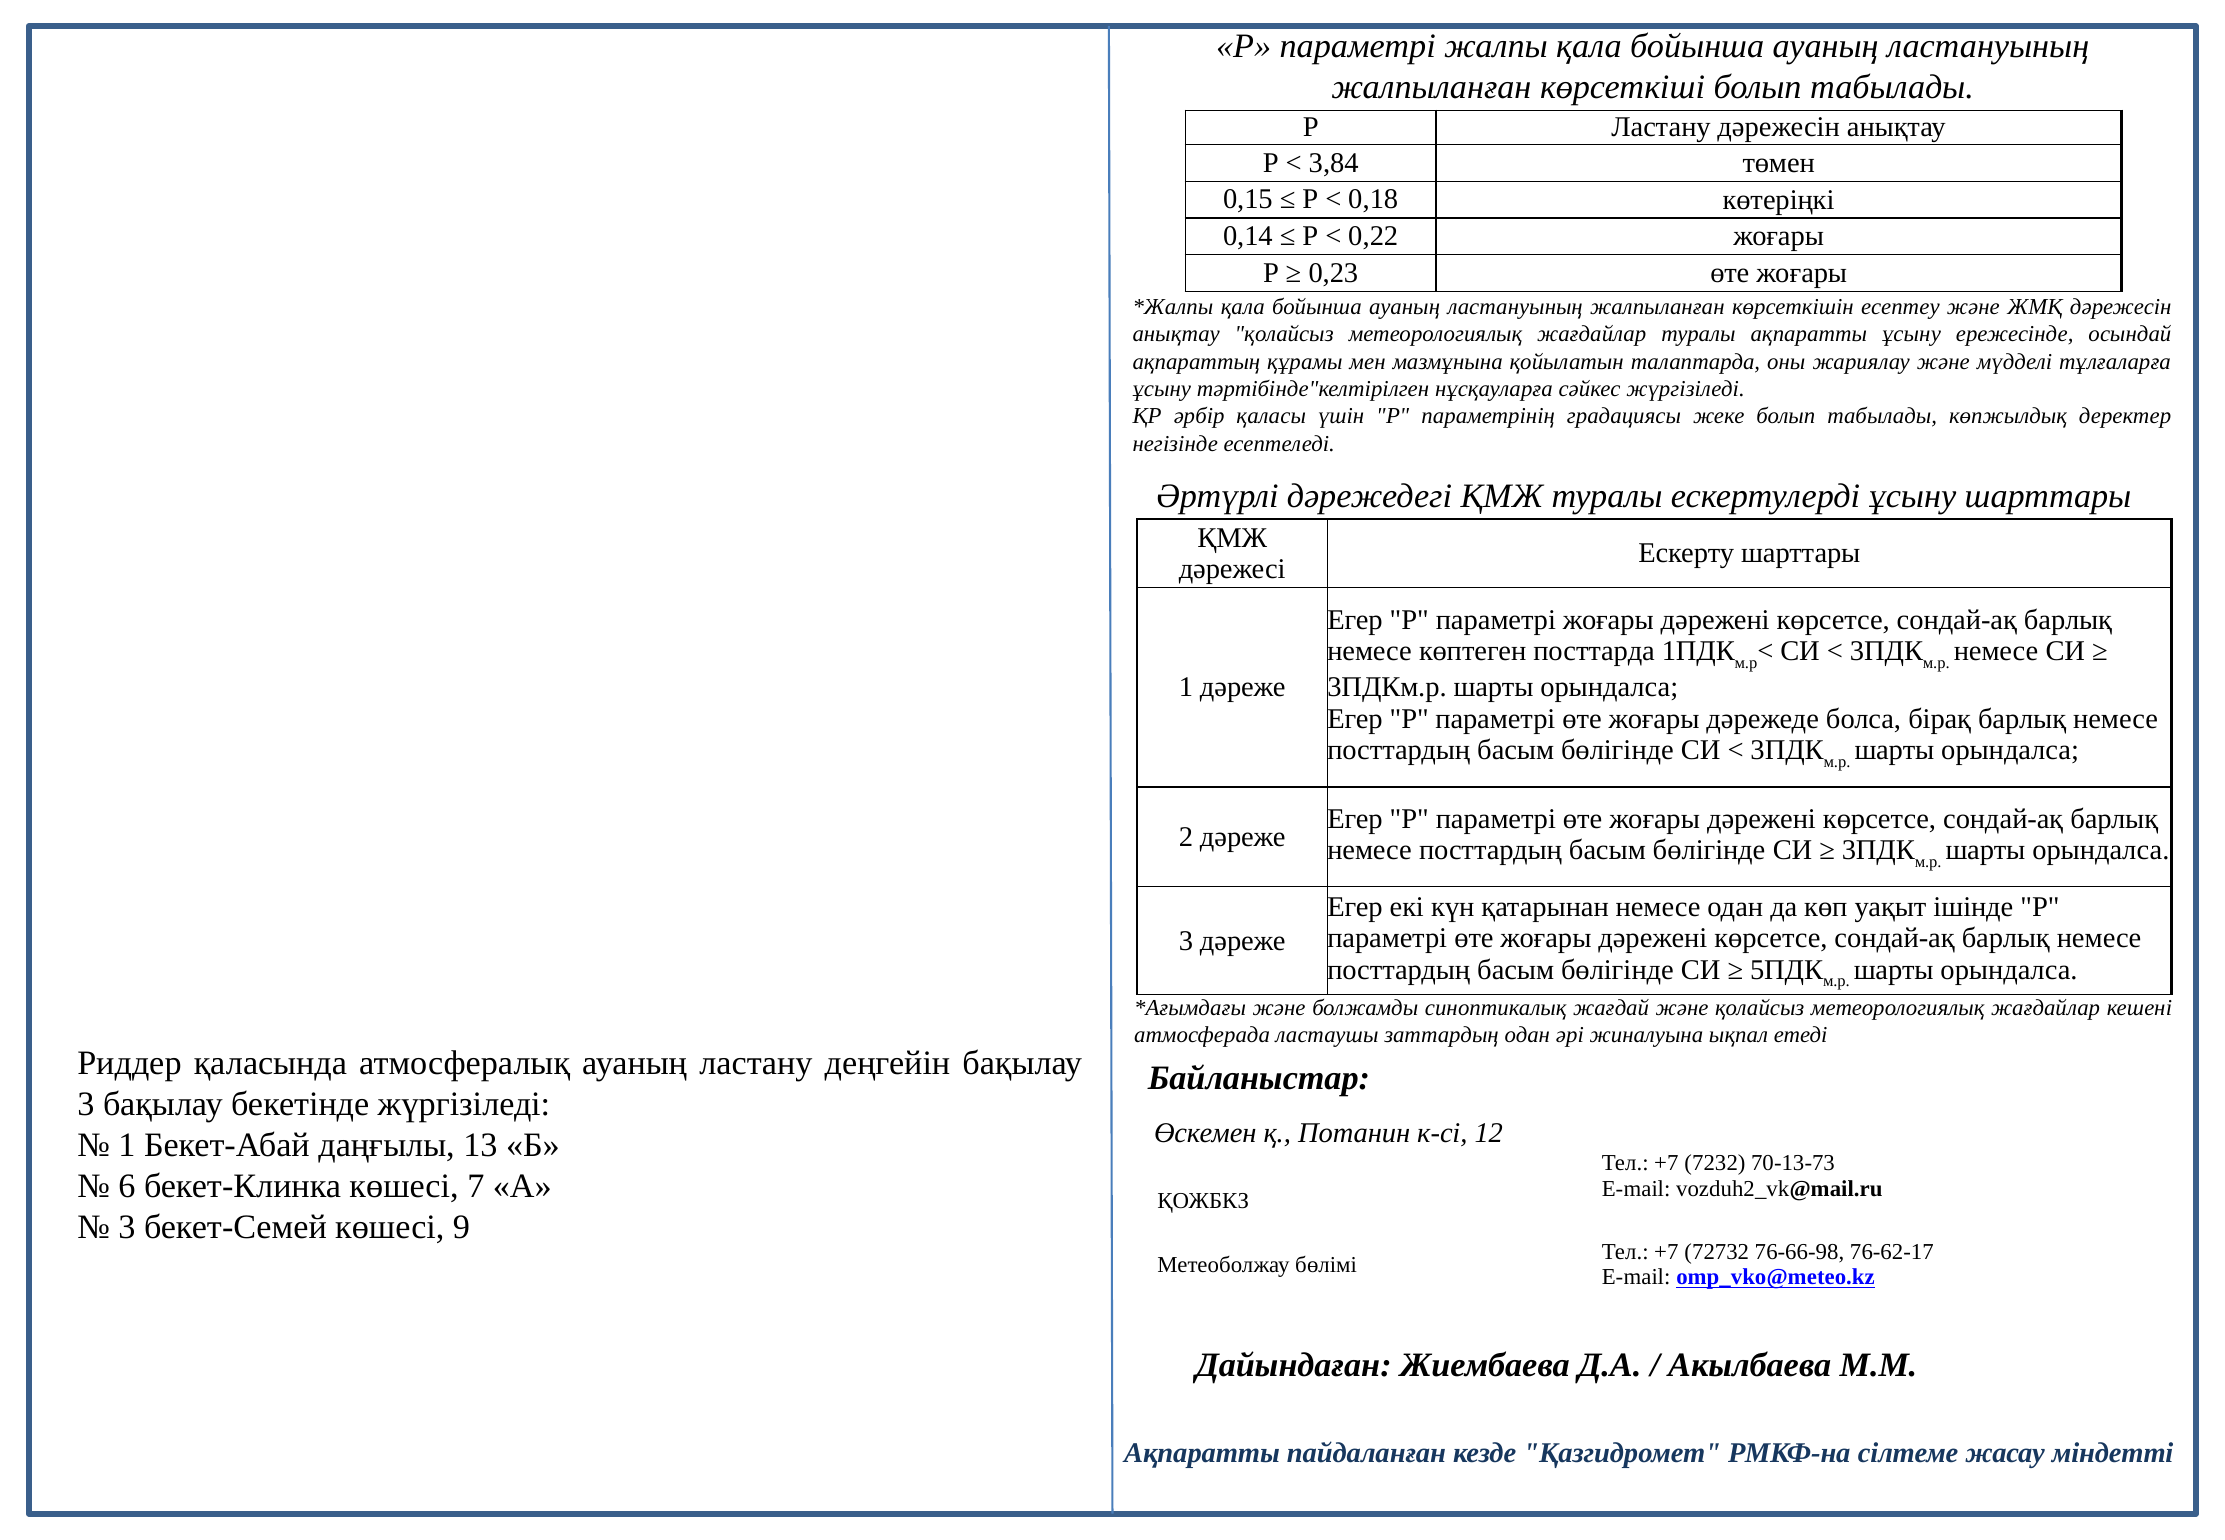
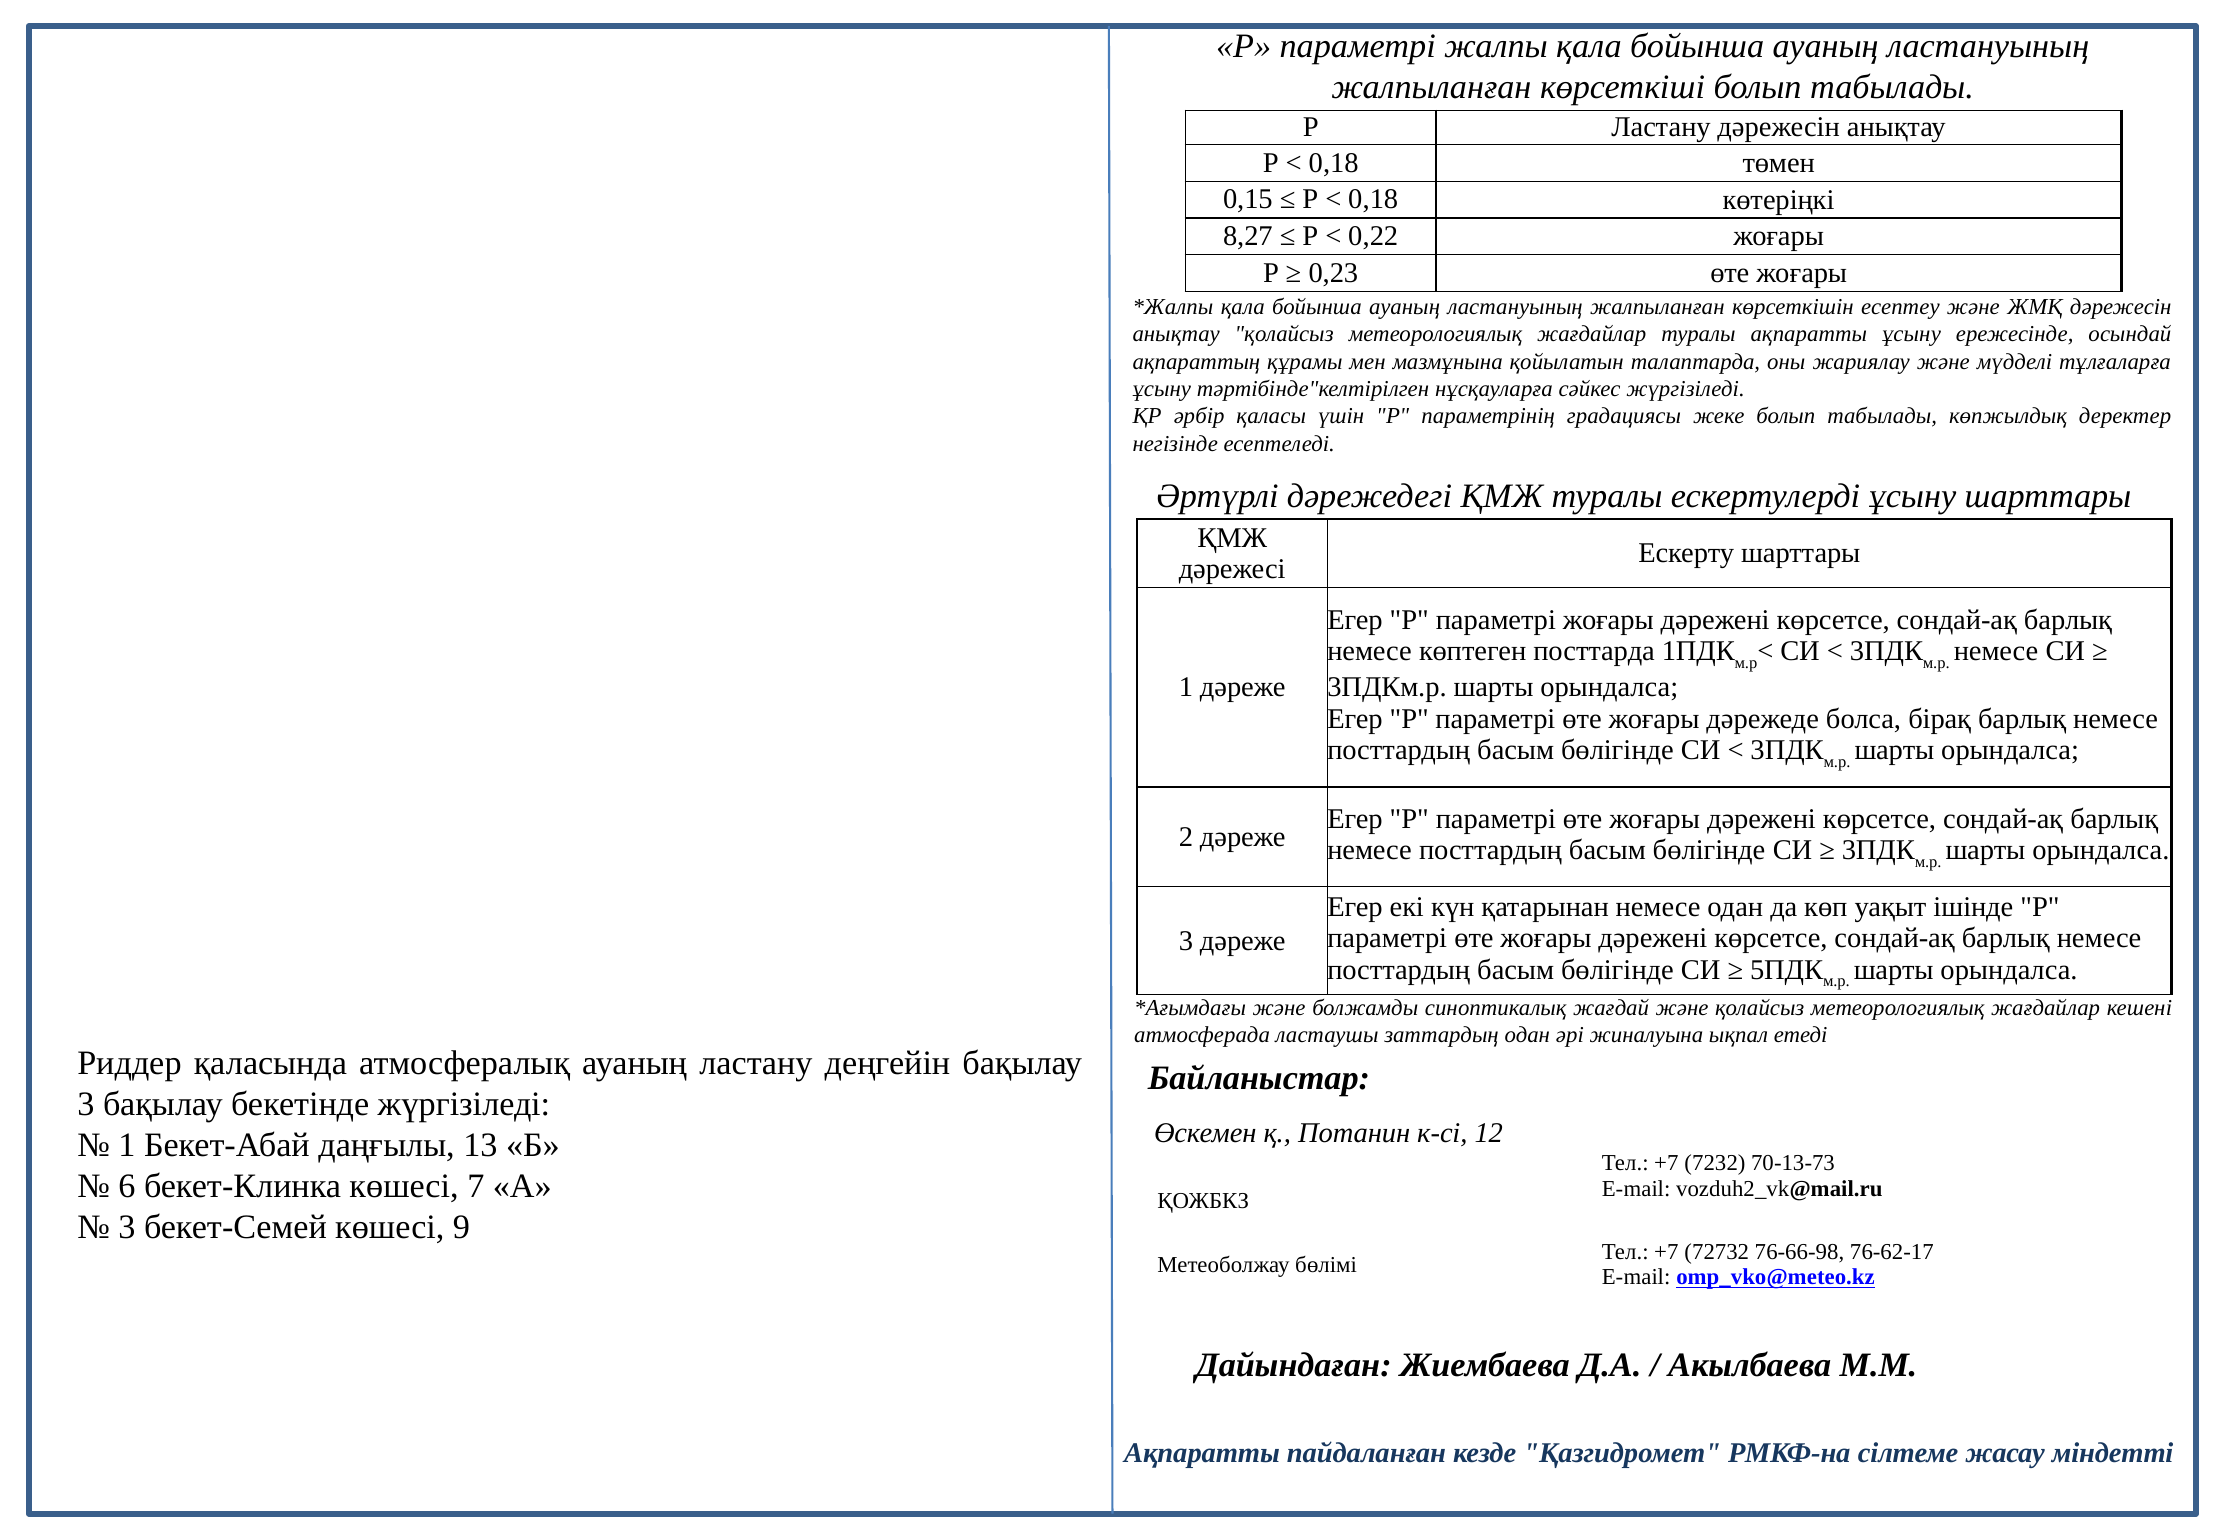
3,84 at (1334, 163): 3,84 -> 0,18
0,14: 0,14 -> 8,27
